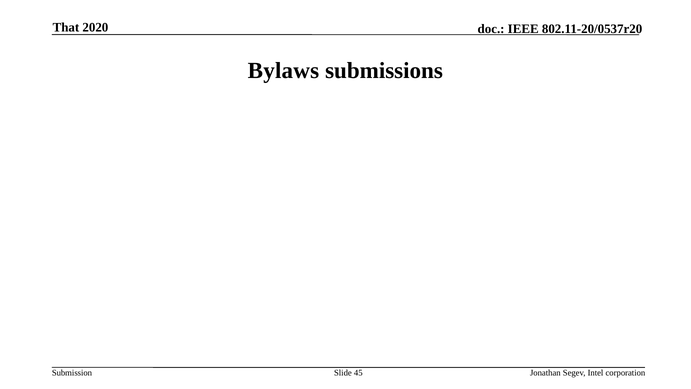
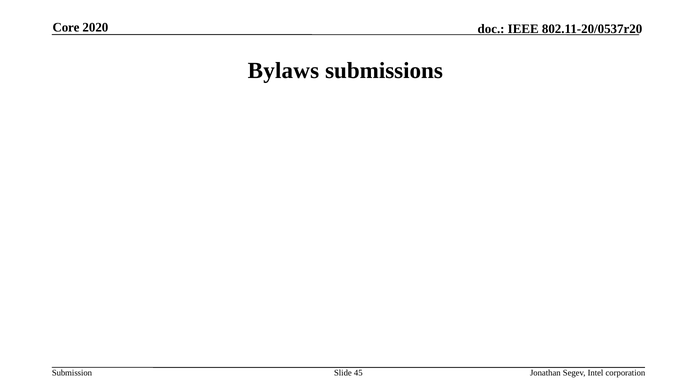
That: That -> Core
